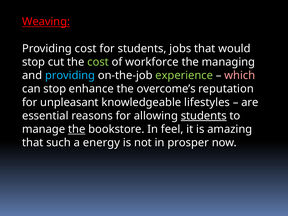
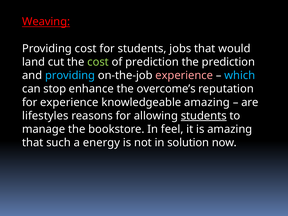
stop at (34, 62): stop -> land
of workforce: workforce -> prediction
the managing: managing -> prediction
experience at (184, 75) colour: light green -> pink
which colour: pink -> light blue
for unpleasant: unpleasant -> experience
knowledgeable lifestyles: lifestyles -> amazing
essential: essential -> lifestyles
the at (77, 129) underline: present -> none
prosper: prosper -> solution
